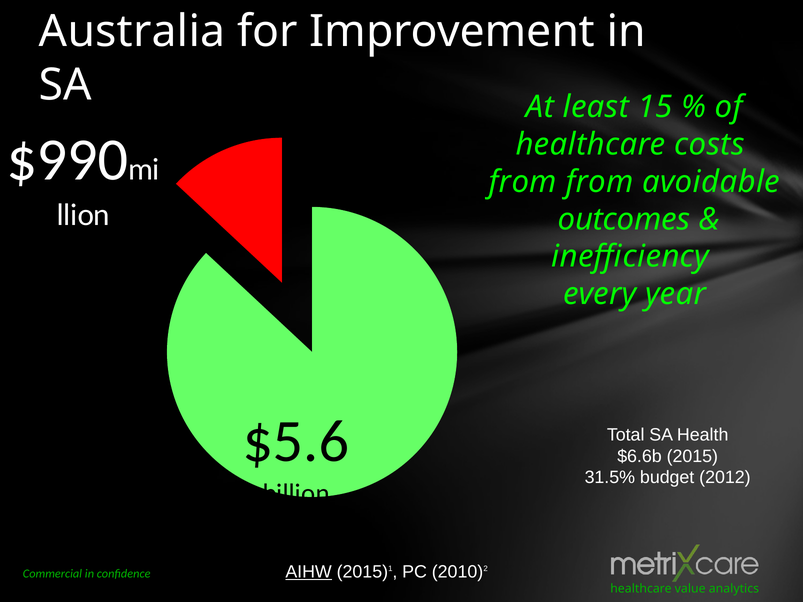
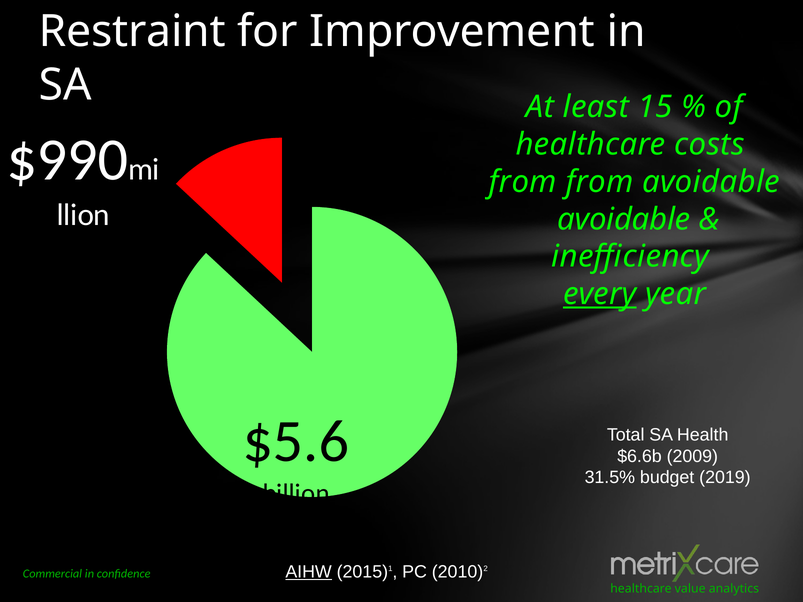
Australia: Australia -> Restraint
outcomes at (624, 219): outcomes -> avoidable
every underline: none -> present
2015: 2015 -> 2009
2012: 2012 -> 2019
